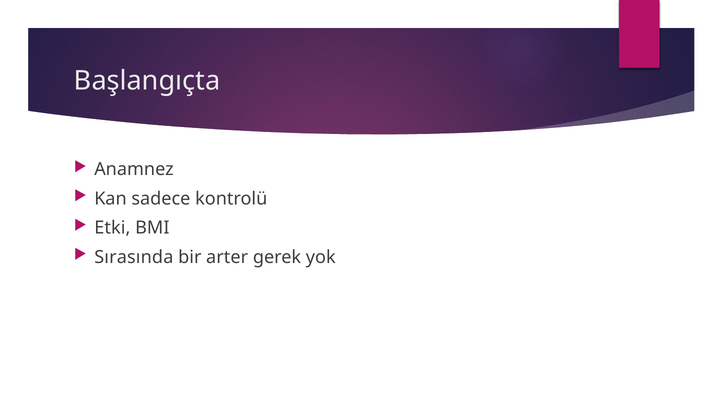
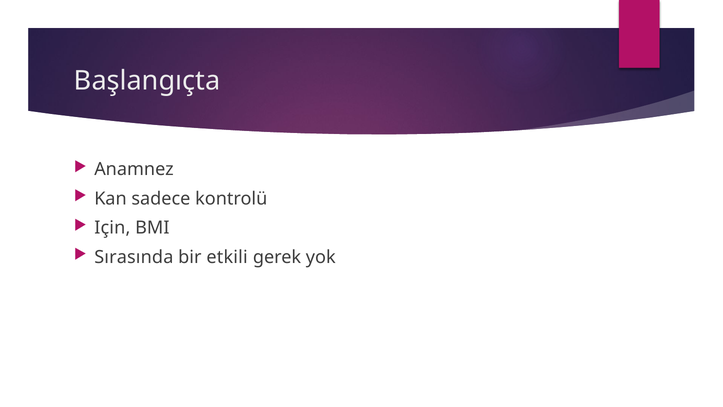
Etki: Etki -> Için
arter: arter -> etkili
